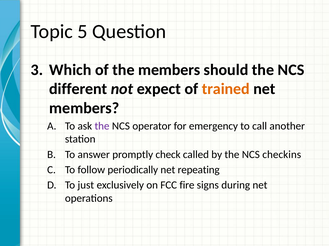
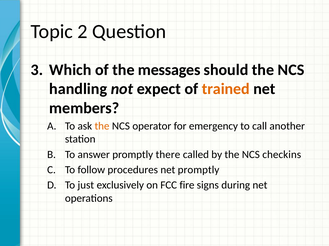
5: 5 -> 2
the members: members -> messages
different: different -> handling
the at (102, 126) colour: purple -> orange
check: check -> there
periodically: periodically -> procedures
net repeating: repeating -> promptly
